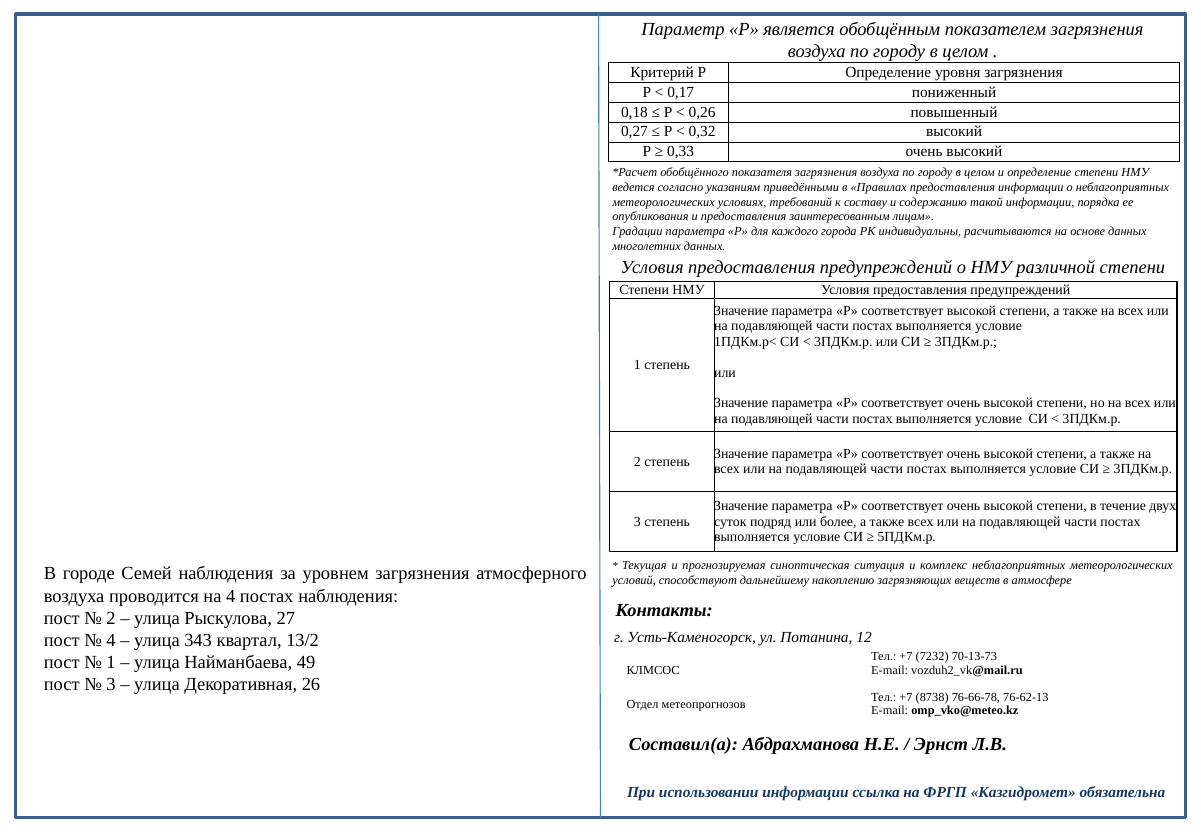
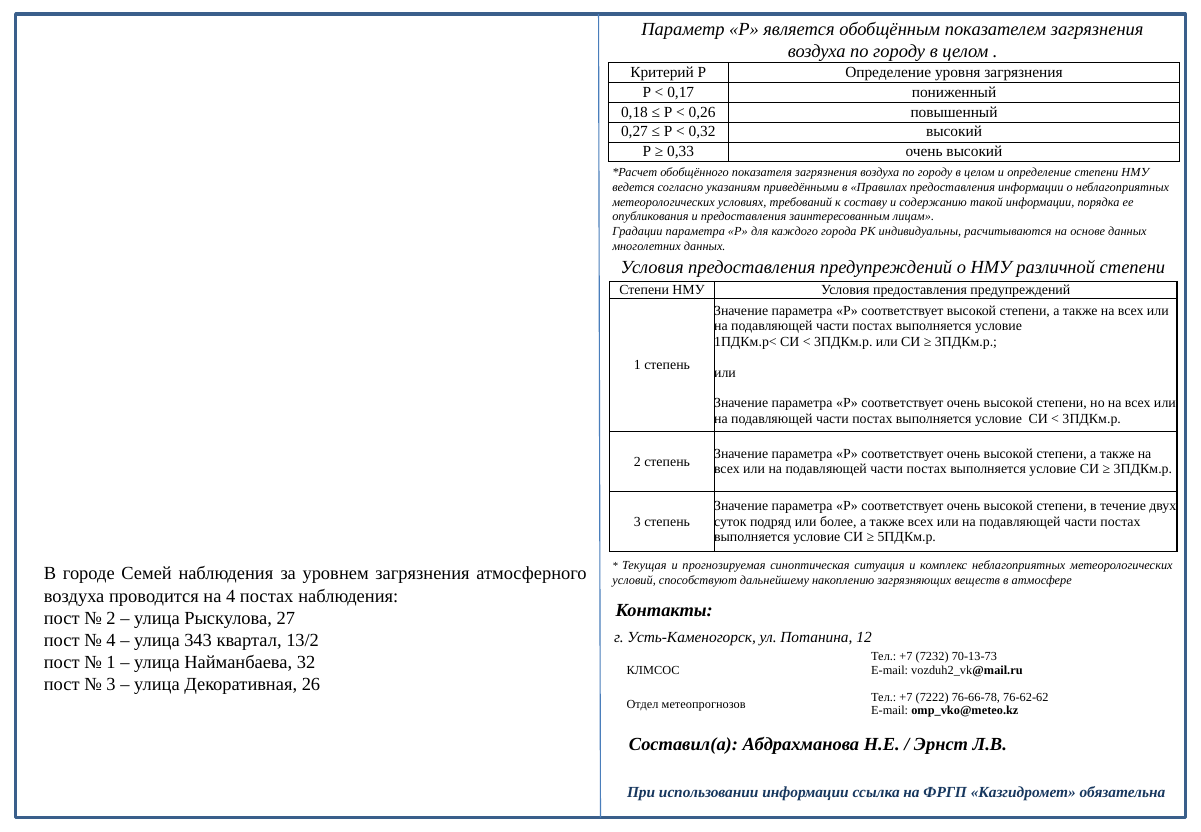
49: 49 -> 32
8738: 8738 -> 7222
76-62-13: 76-62-13 -> 76-62-62
